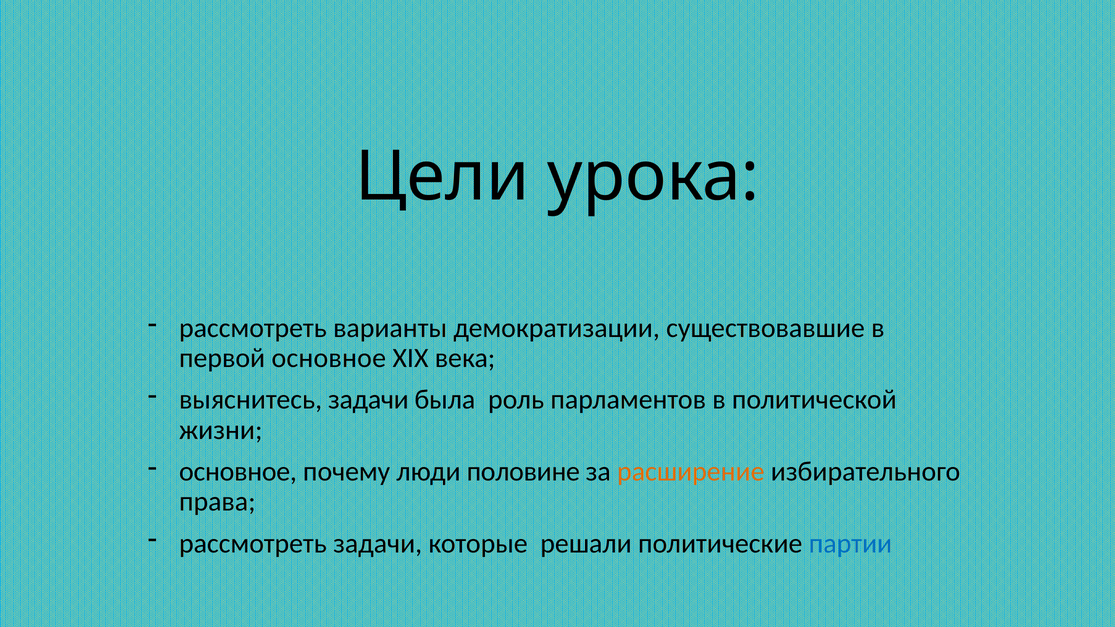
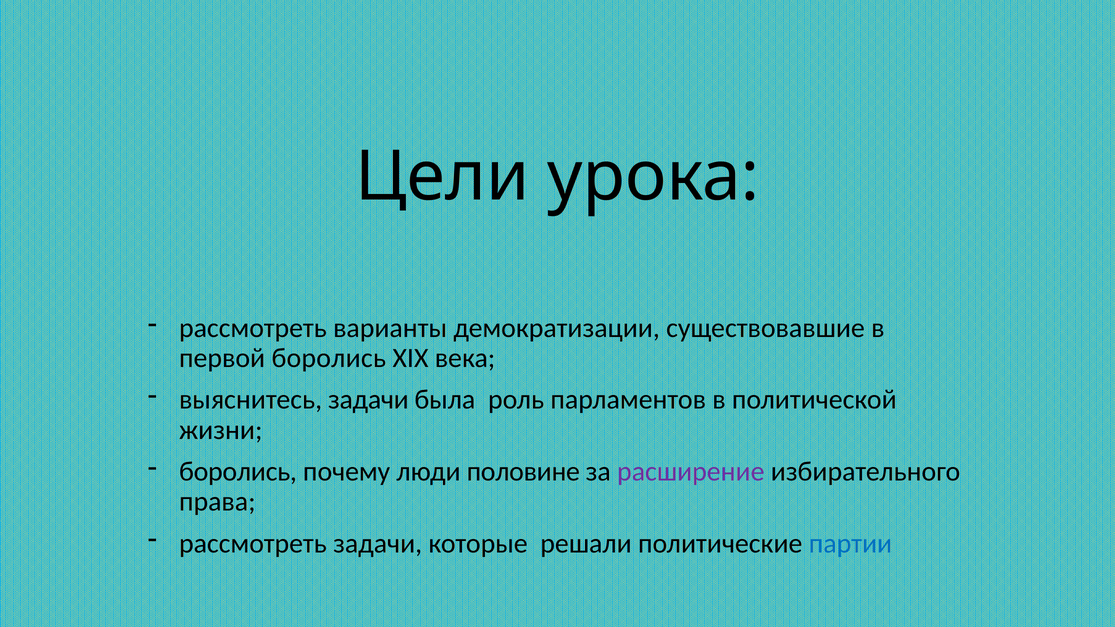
первой основное: основное -> боролись
основное at (238, 472): основное -> боролись
расширение colour: orange -> purple
